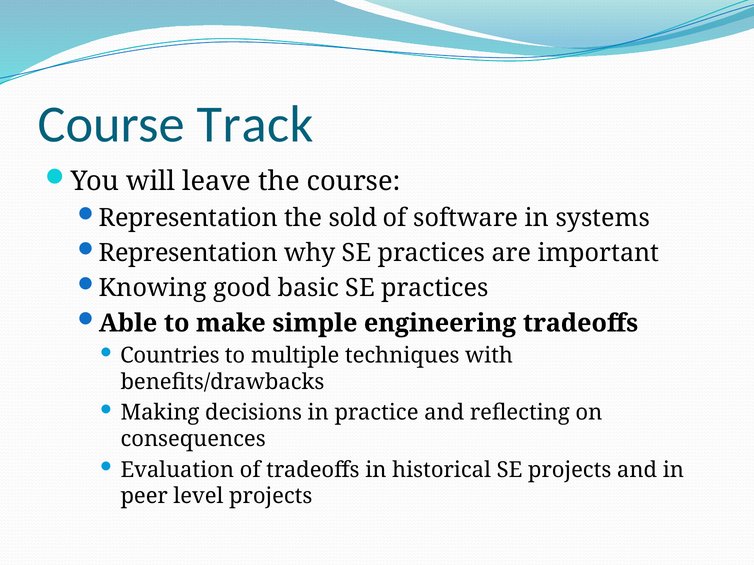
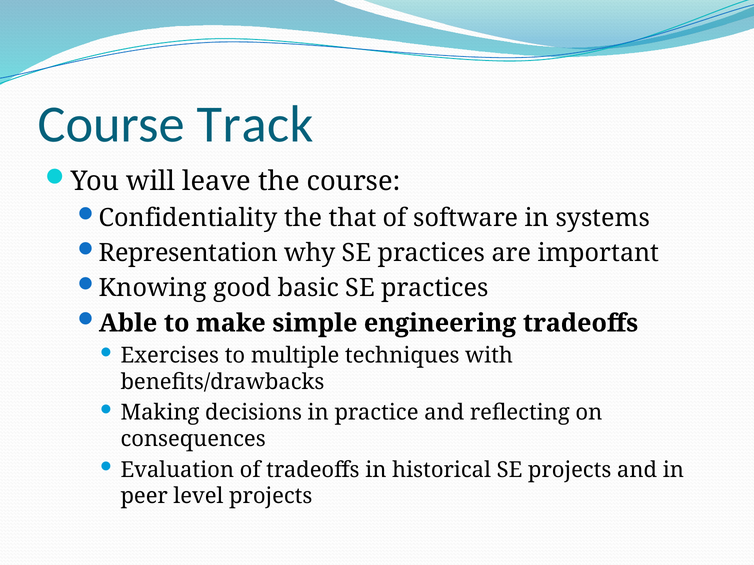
Representation at (188, 218): Representation -> Confidentiality
sold: sold -> that
Countries: Countries -> Exercises
